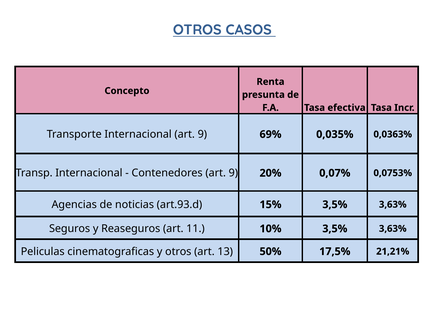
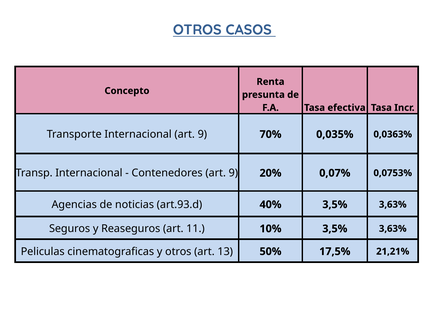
69%: 69% -> 70%
15%: 15% -> 40%
